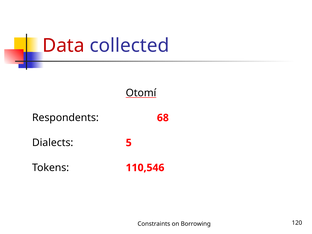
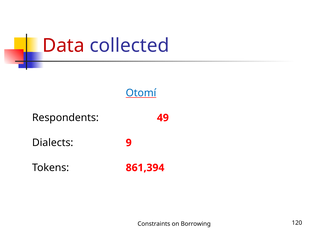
Otomí colour: black -> blue
68: 68 -> 49
5: 5 -> 9
110,546: 110,546 -> 861,394
